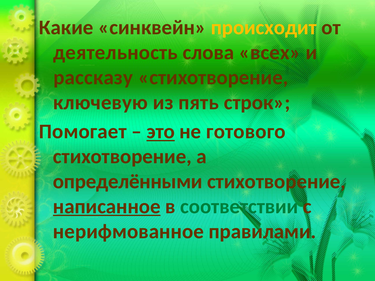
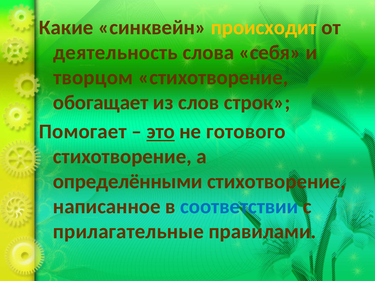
всех: всех -> себя
рассказу: рассказу -> творцом
ключевую: ключевую -> обогащает
пять: пять -> слов
написанное underline: present -> none
соответствии colour: green -> blue
нерифмованное: нерифмованное -> прилагательные
